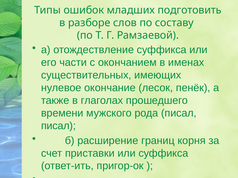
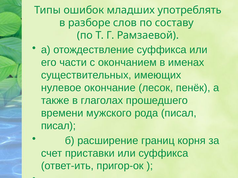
подготовить: подготовить -> употреблять
